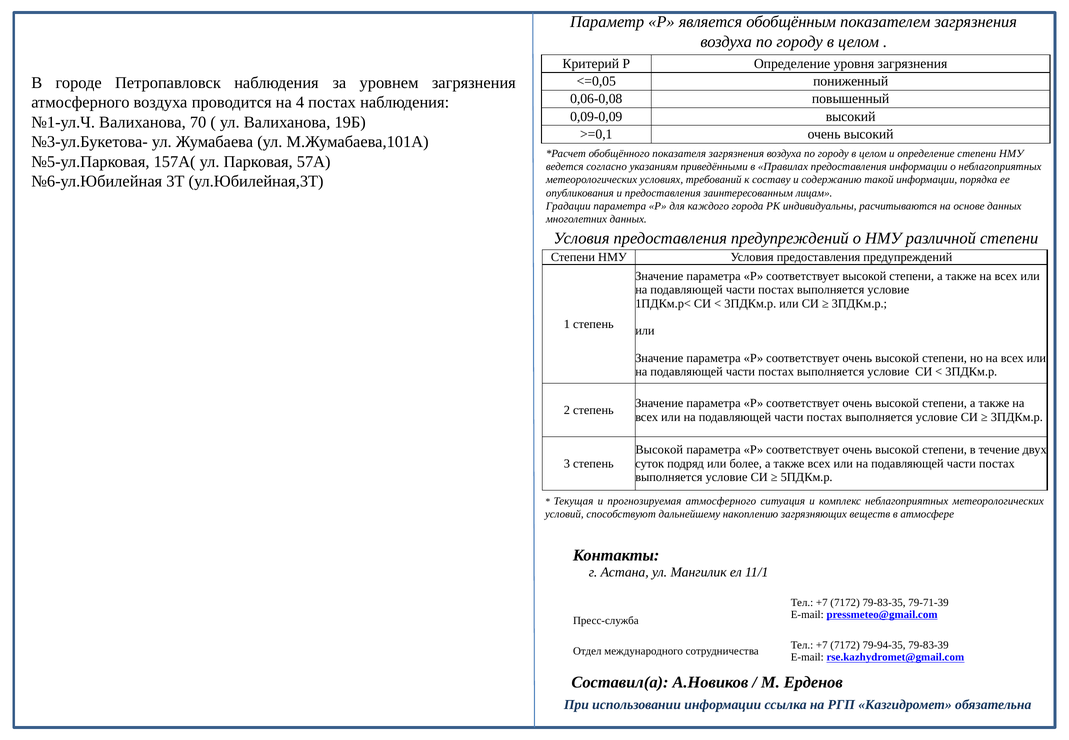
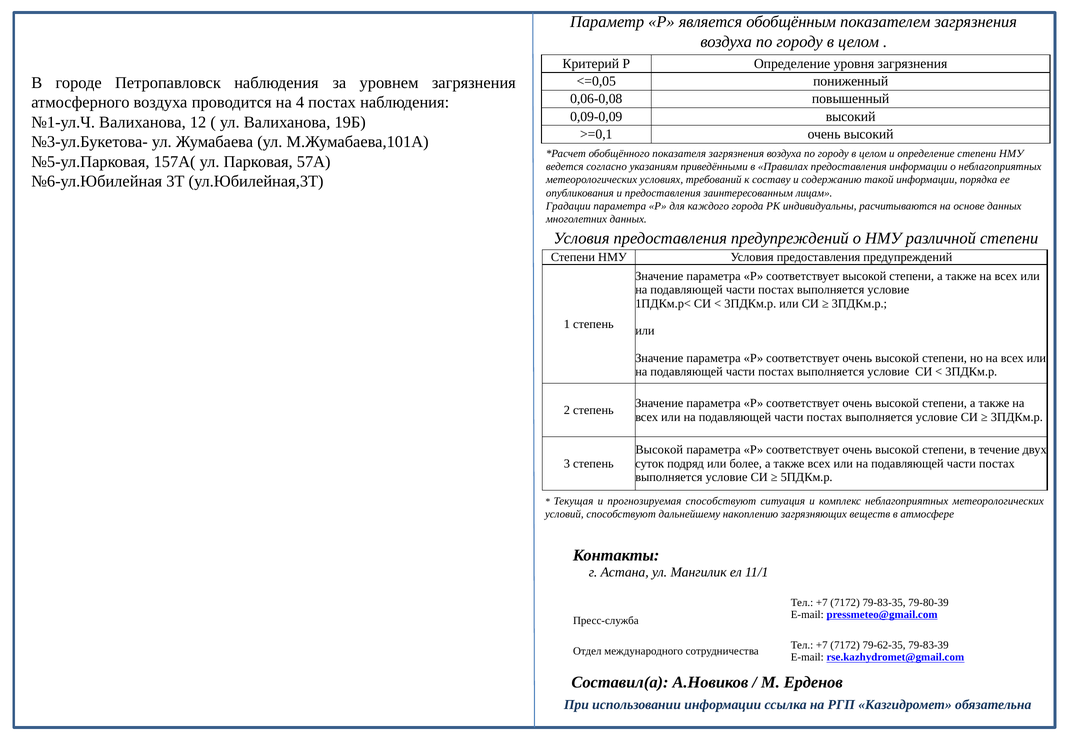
70: 70 -> 12
прогнозируемая атмосферного: атмосферного -> способствуют
79-71-39: 79-71-39 -> 79-80-39
79-94-35: 79-94-35 -> 79-62-35
